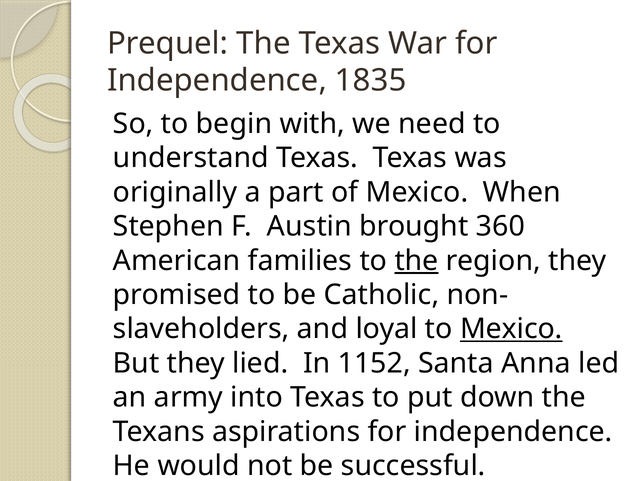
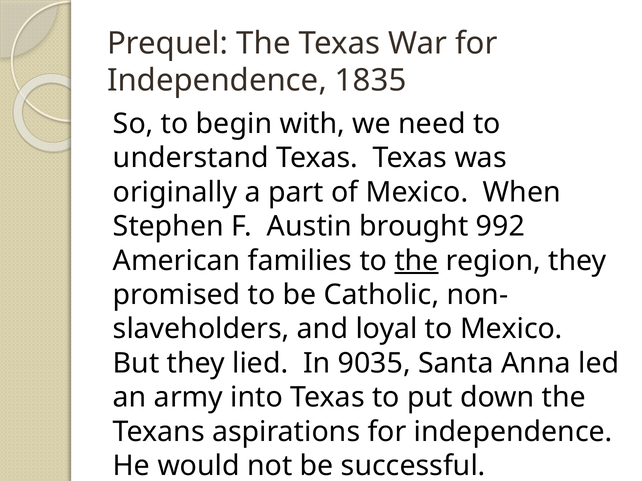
360: 360 -> 992
Mexico at (511, 329) underline: present -> none
1152: 1152 -> 9035
